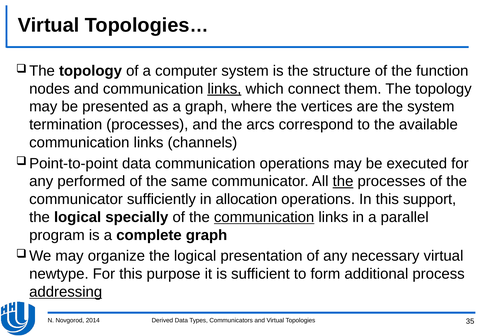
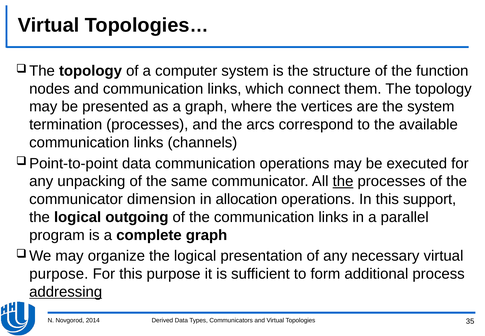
links at (224, 89) underline: present -> none
performed: performed -> unpacking
sufficiently: sufficiently -> dimension
specially: specially -> outgoing
communication at (264, 217) underline: present -> none
newtype at (59, 274): newtype -> purpose
